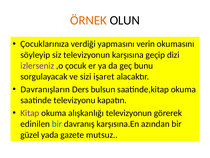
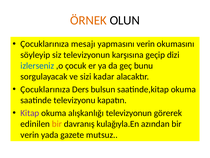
verdiği: verdiği -> mesajı
izlerseniz colour: purple -> blue
işaret: işaret -> kadar
Davranışların at (45, 89): Davranışların -> Çocuklarınıza
bir at (57, 124) colour: blue -> orange
karşısına.En: karşısına.En -> kulağıyla.En
güzel at (30, 134): güzel -> verin
